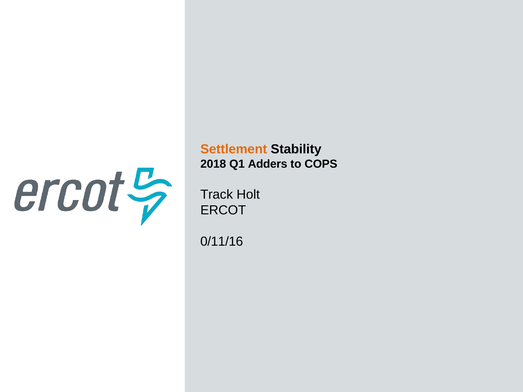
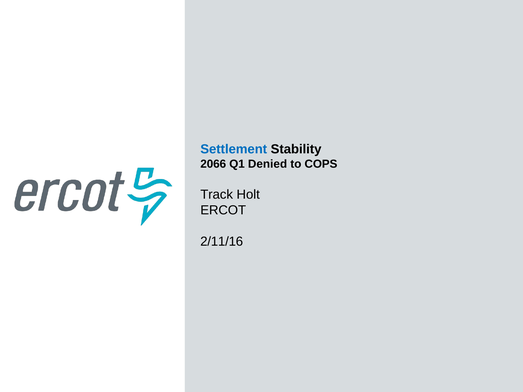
Settlement colour: orange -> blue
2018: 2018 -> 2066
Adders: Adders -> Denied
0/11/16: 0/11/16 -> 2/11/16
